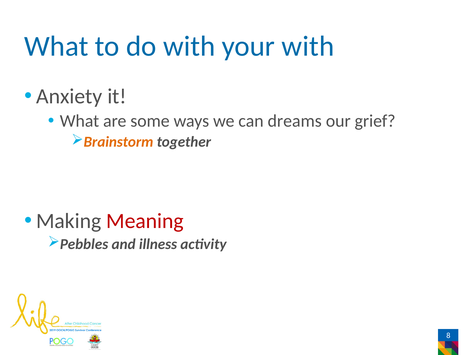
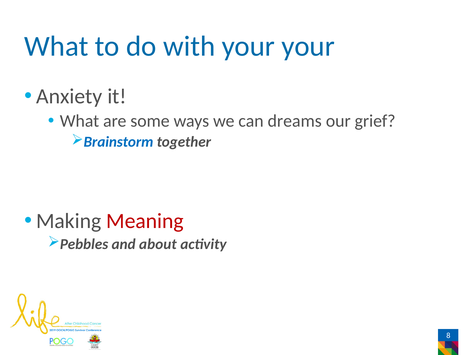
your with: with -> your
Brainstorm colour: orange -> blue
illness: illness -> about
